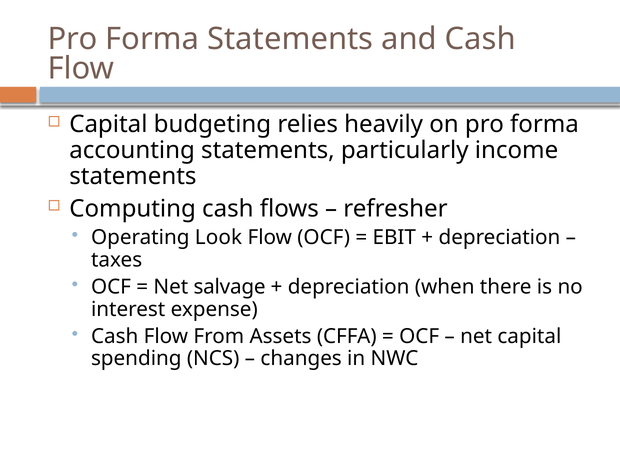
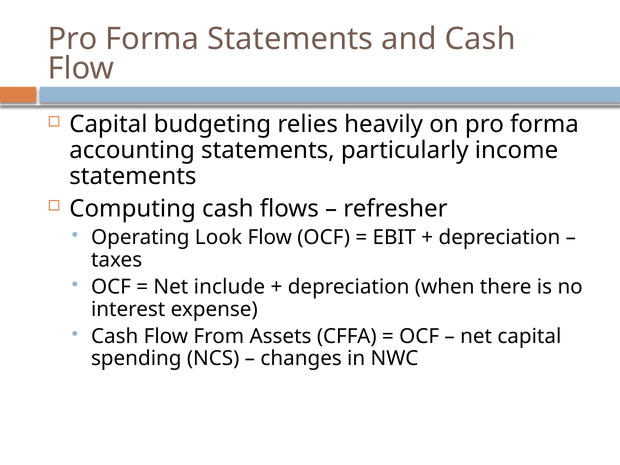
salvage: salvage -> include
